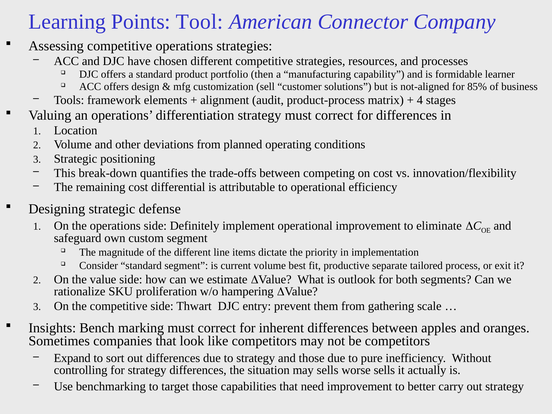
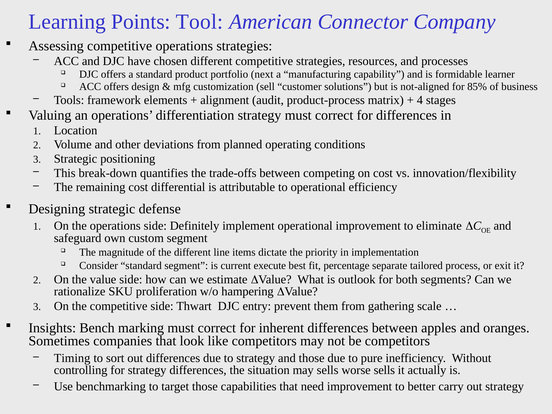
then: then -> next
current volume: volume -> execute
productive: productive -> percentage
Expand: Expand -> Timing
